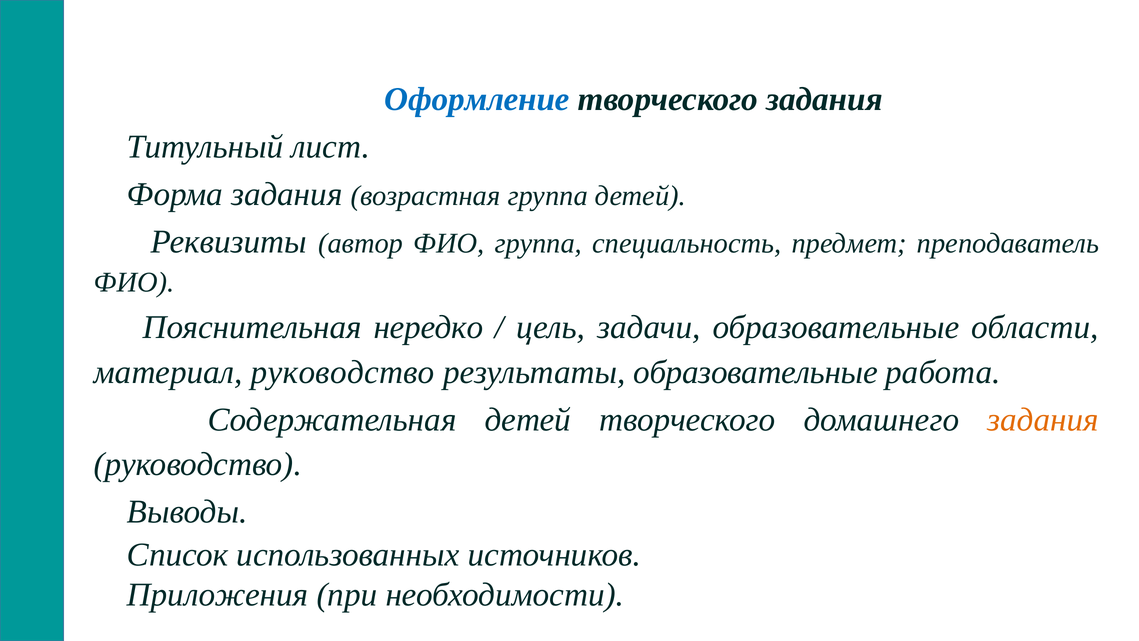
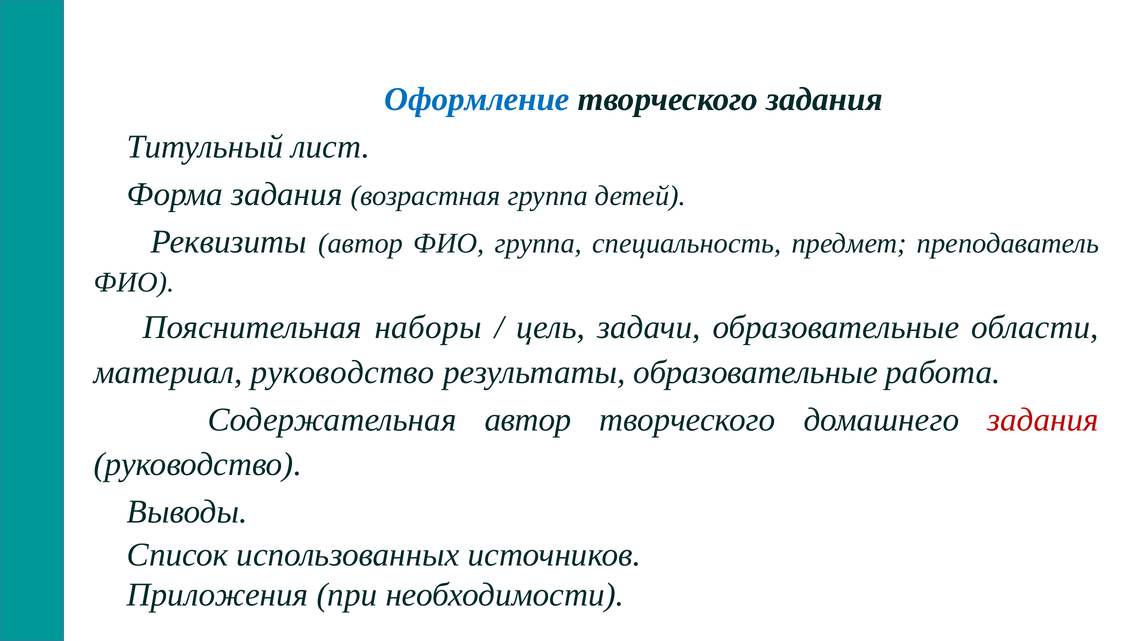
нередко: нередко -> наборы
Содержательная детей: детей -> автор
задания at (1043, 420) colour: orange -> red
